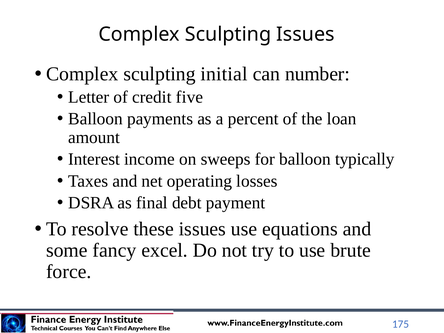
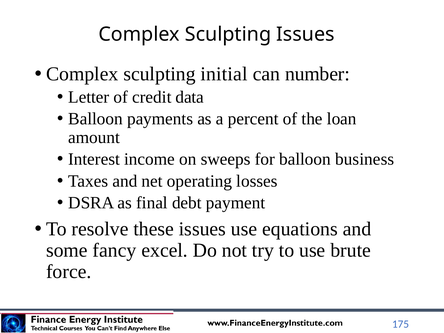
five: five -> data
typically: typically -> business
